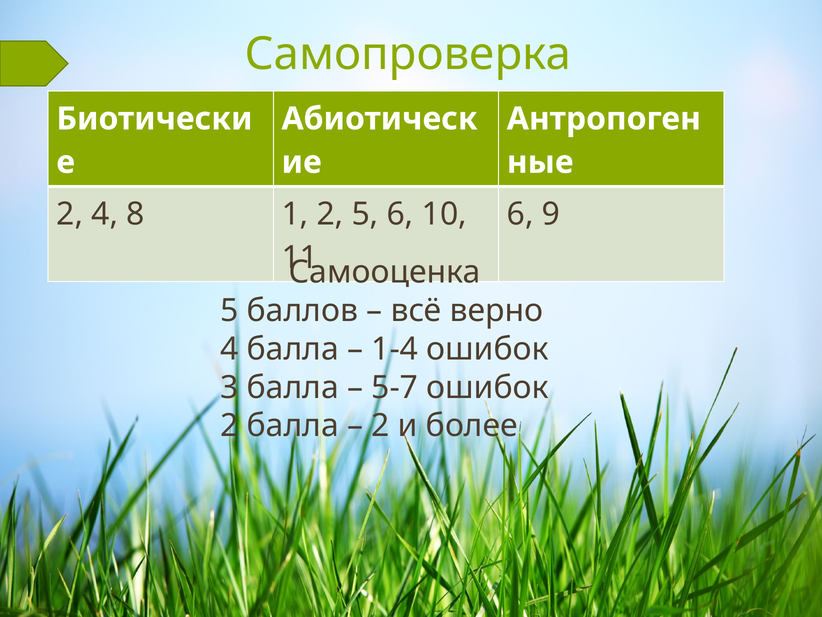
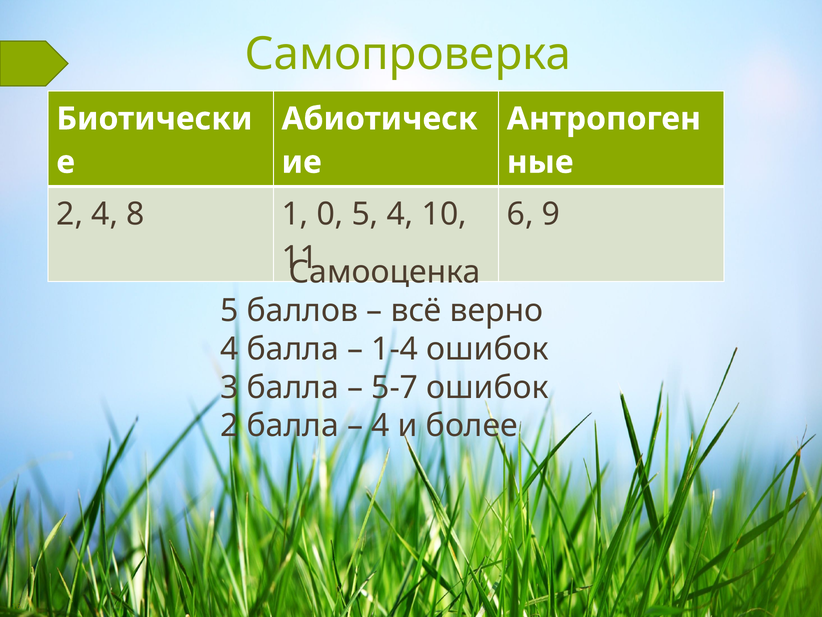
1 2: 2 -> 0
5 6: 6 -> 4
2 at (381, 426): 2 -> 4
